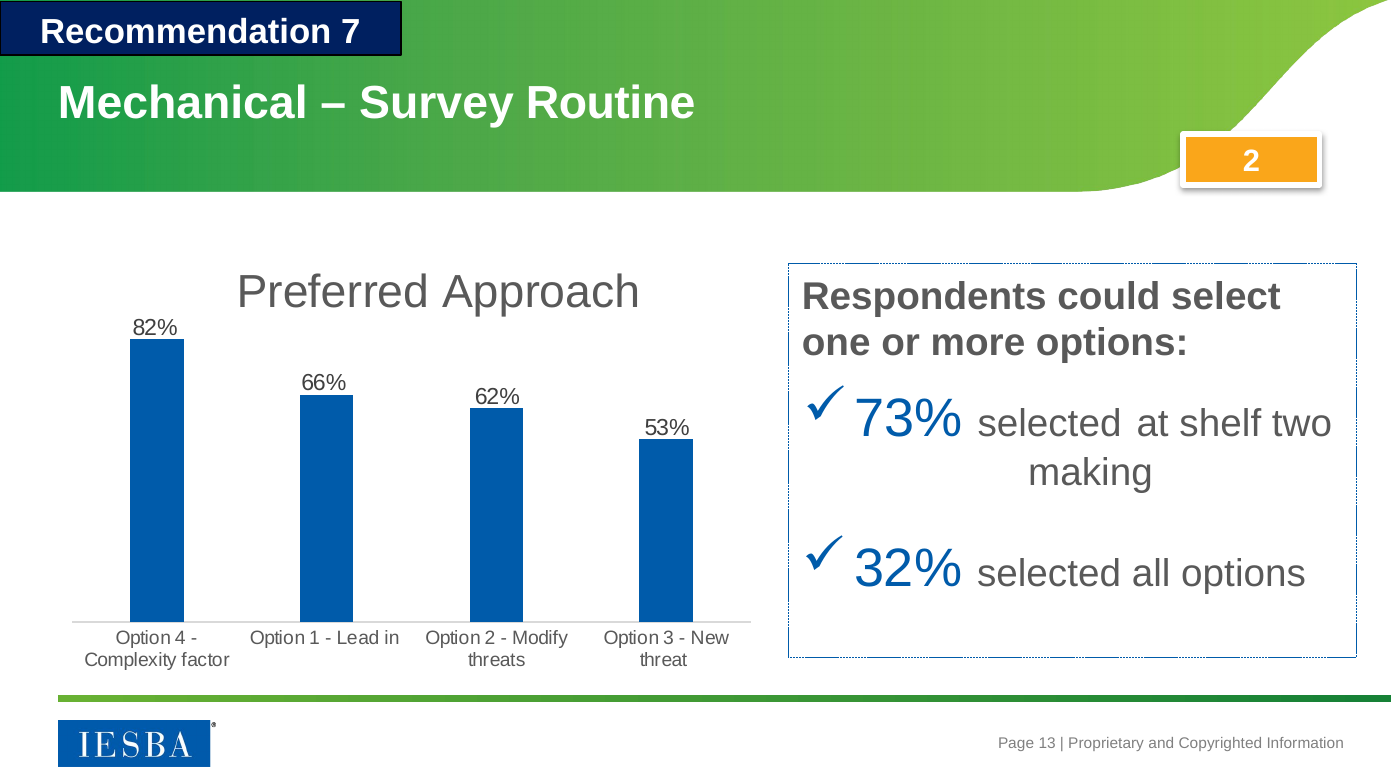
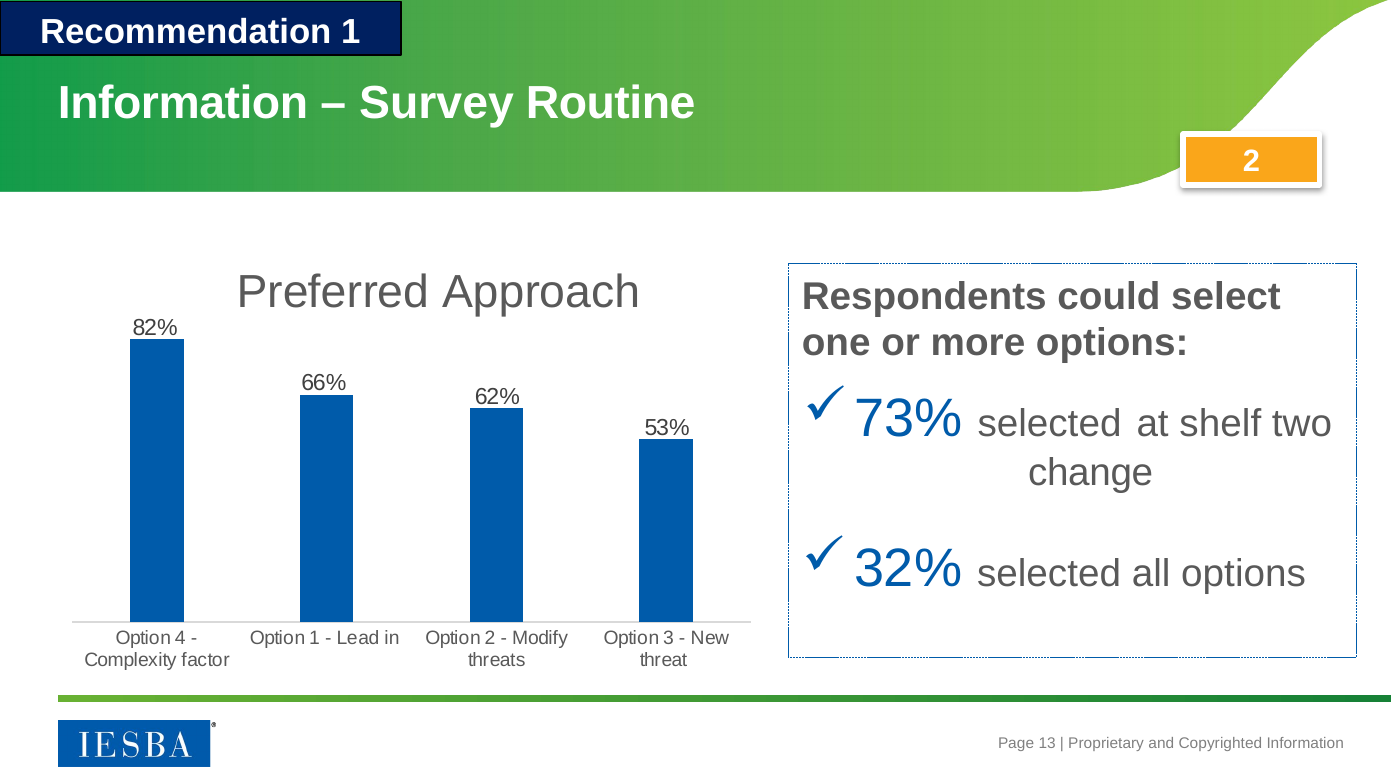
Recommendation 7: 7 -> 1
Mechanical at (183, 103): Mechanical -> Information
making: making -> change
